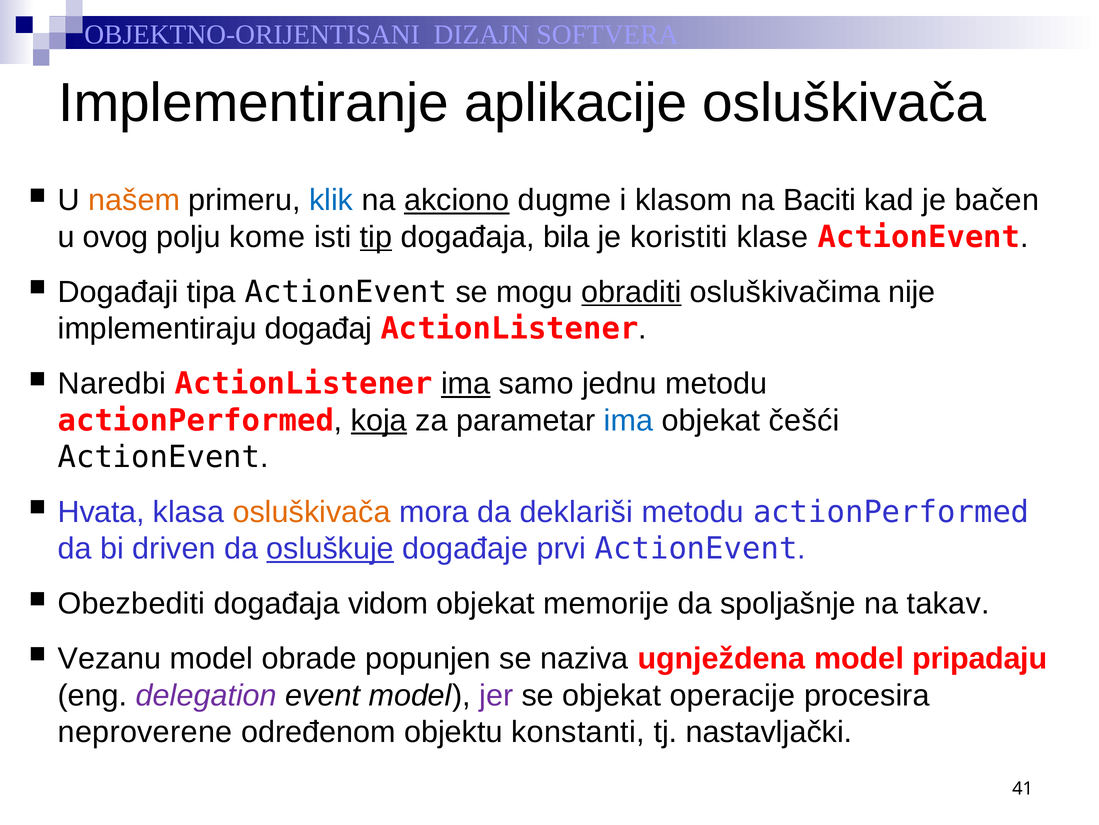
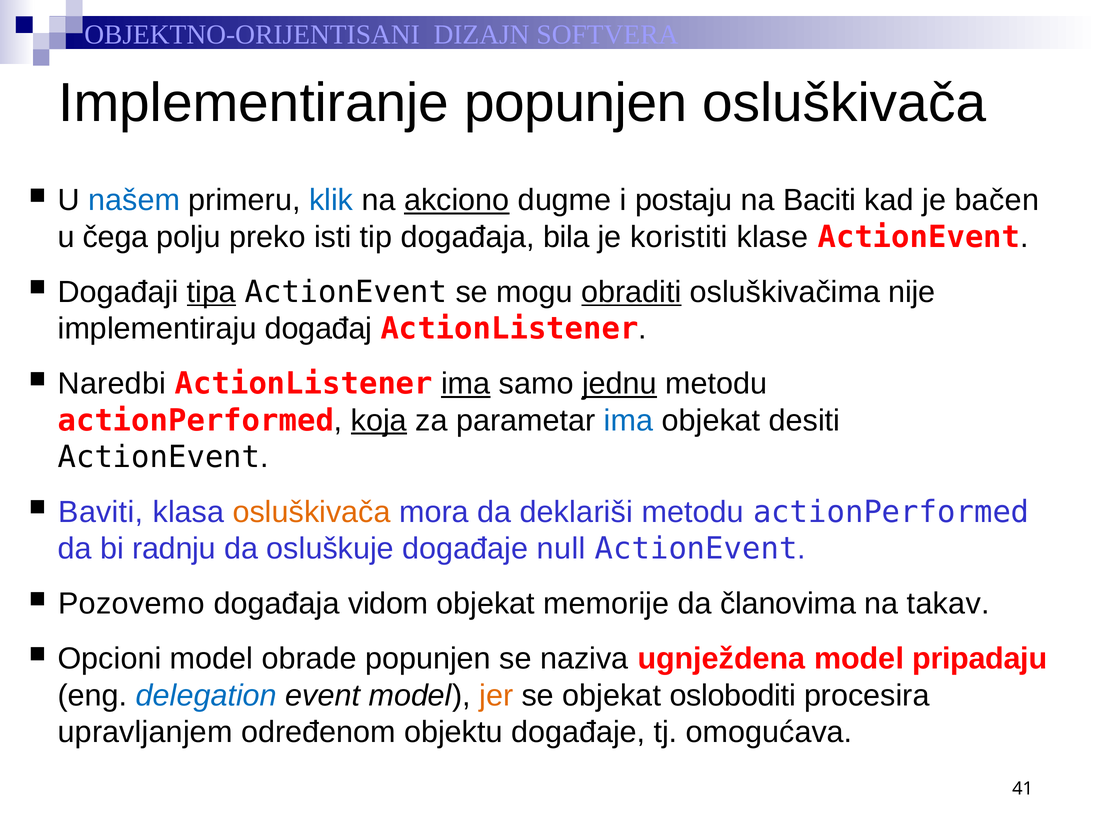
Implementiranje aplikacije: aplikacije -> popunjen
našem colour: orange -> blue
klasom: klasom -> postaju
ovog: ovog -> čega
kome: kome -> preko
tip underline: present -> none
tipa underline: none -> present
jednu underline: none -> present
češći: češći -> desiti
Hvata: Hvata -> Baviti
driven: driven -> radnju
osluškuje underline: present -> none
prvi: prvi -> null
Obezbediti: Obezbediti -> Pozovemo
spoljašnje: spoljašnje -> članovima
Vezanu: Vezanu -> Opcioni
delegation colour: purple -> blue
jer colour: purple -> orange
operacije: operacije -> osloboditi
neproverene: neproverene -> upravljanjem
objektu konstanti: konstanti -> događaje
nastavljački: nastavljački -> omogućava
